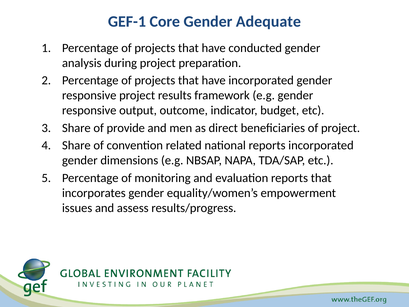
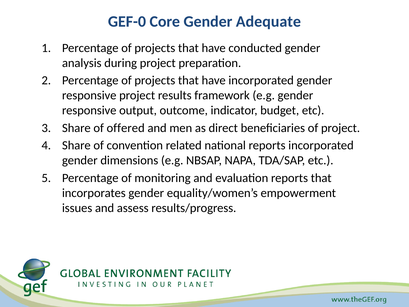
GEF-1: GEF-1 -> GEF-0
provide: provide -> offered
